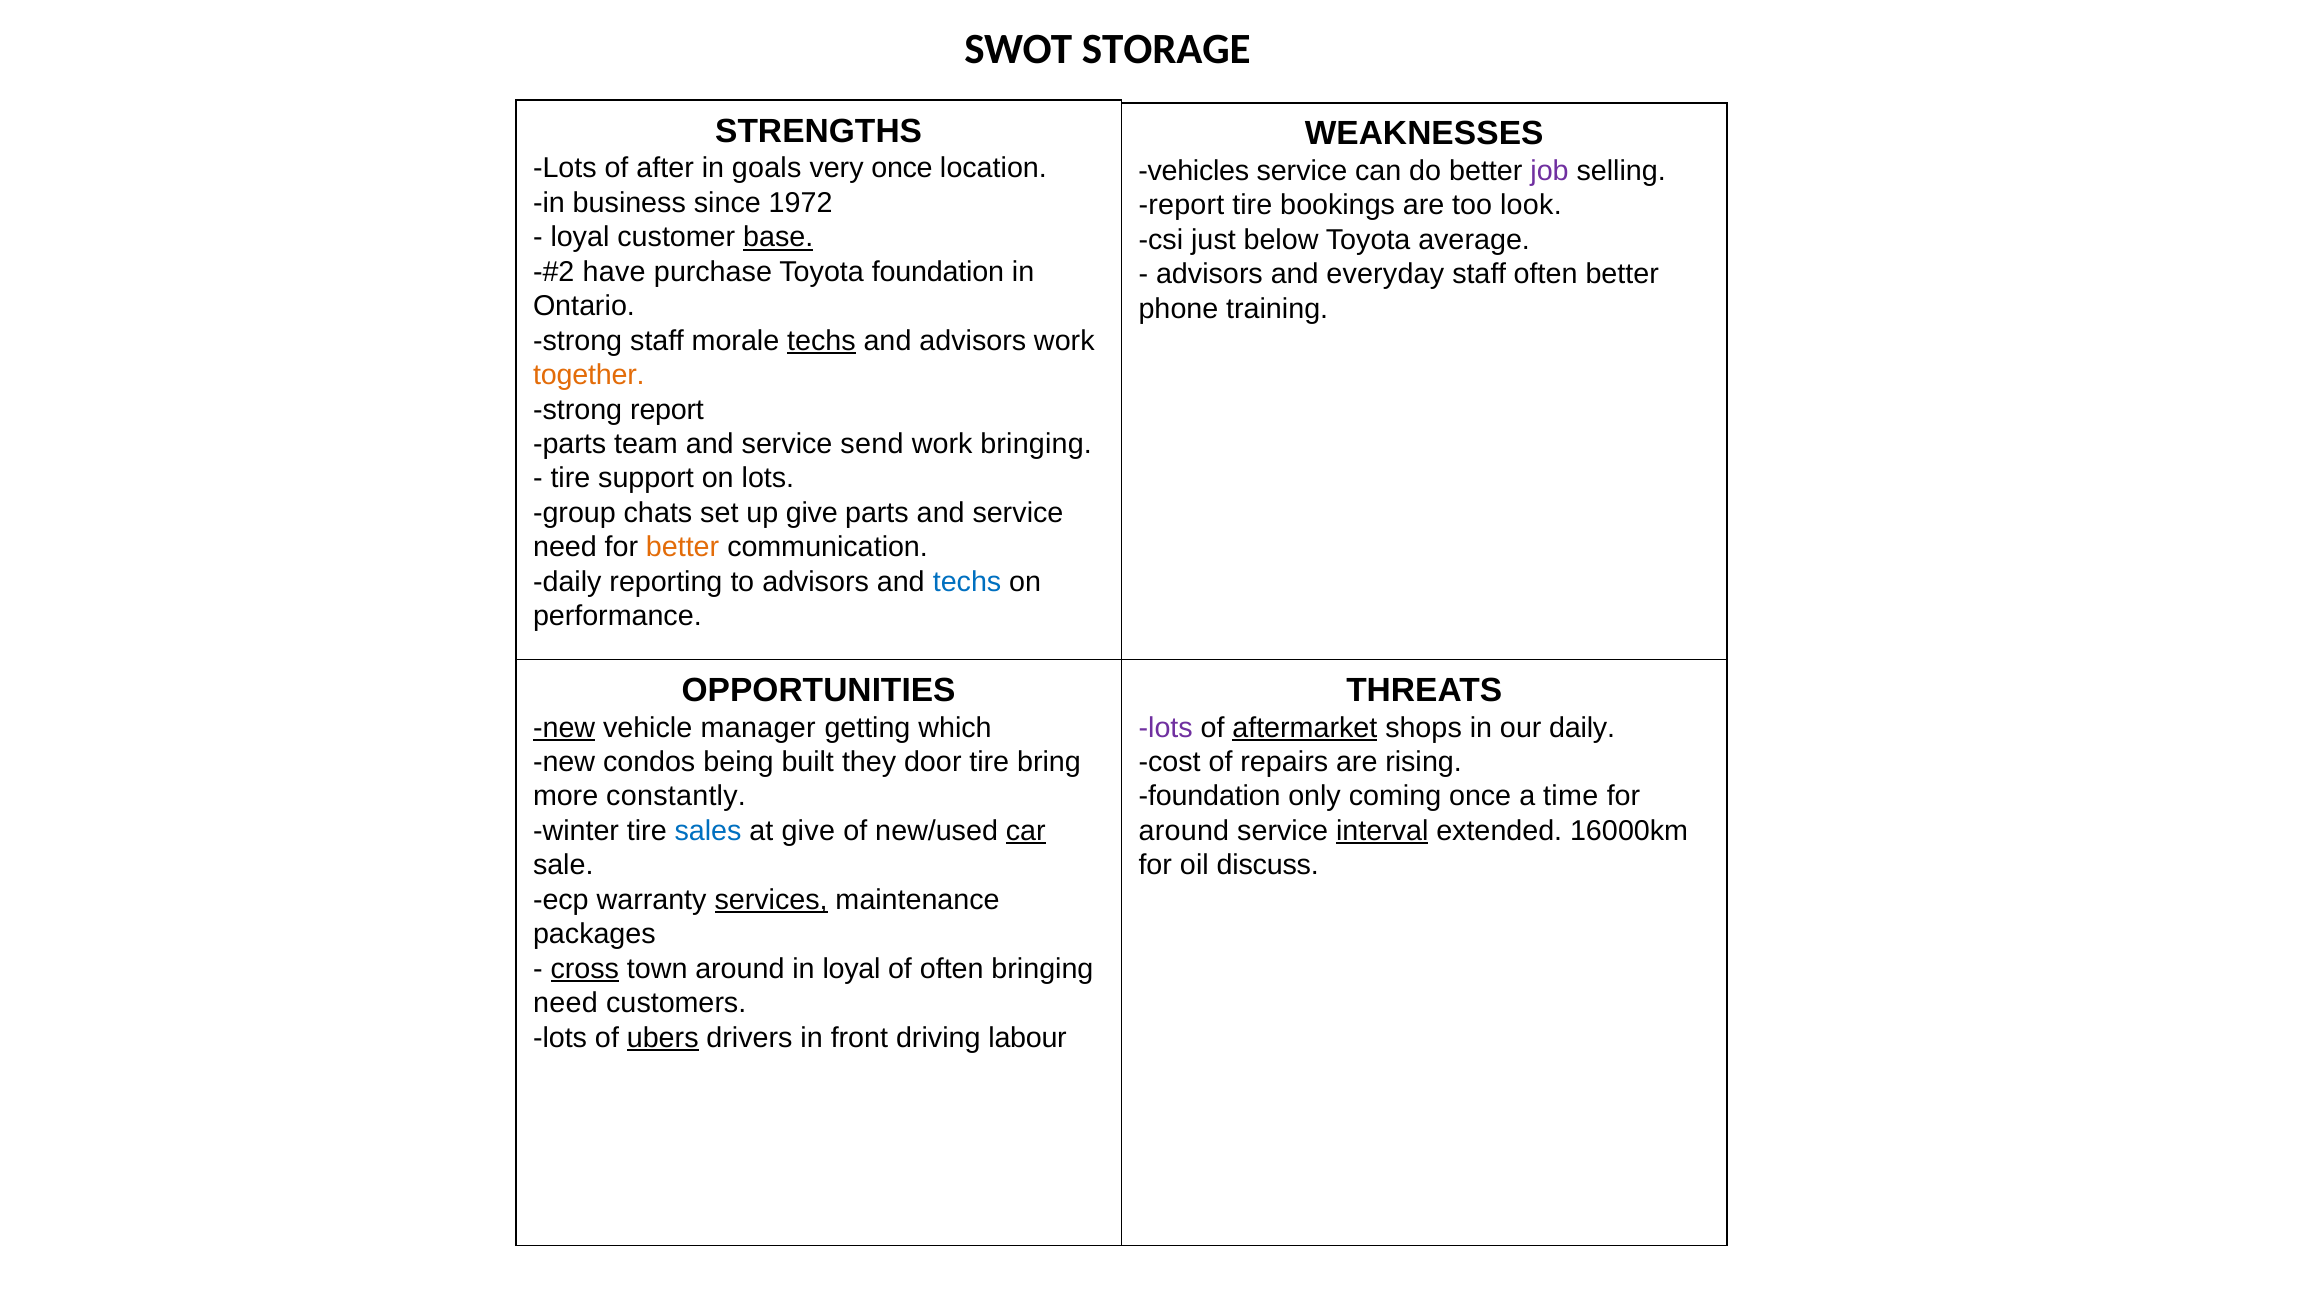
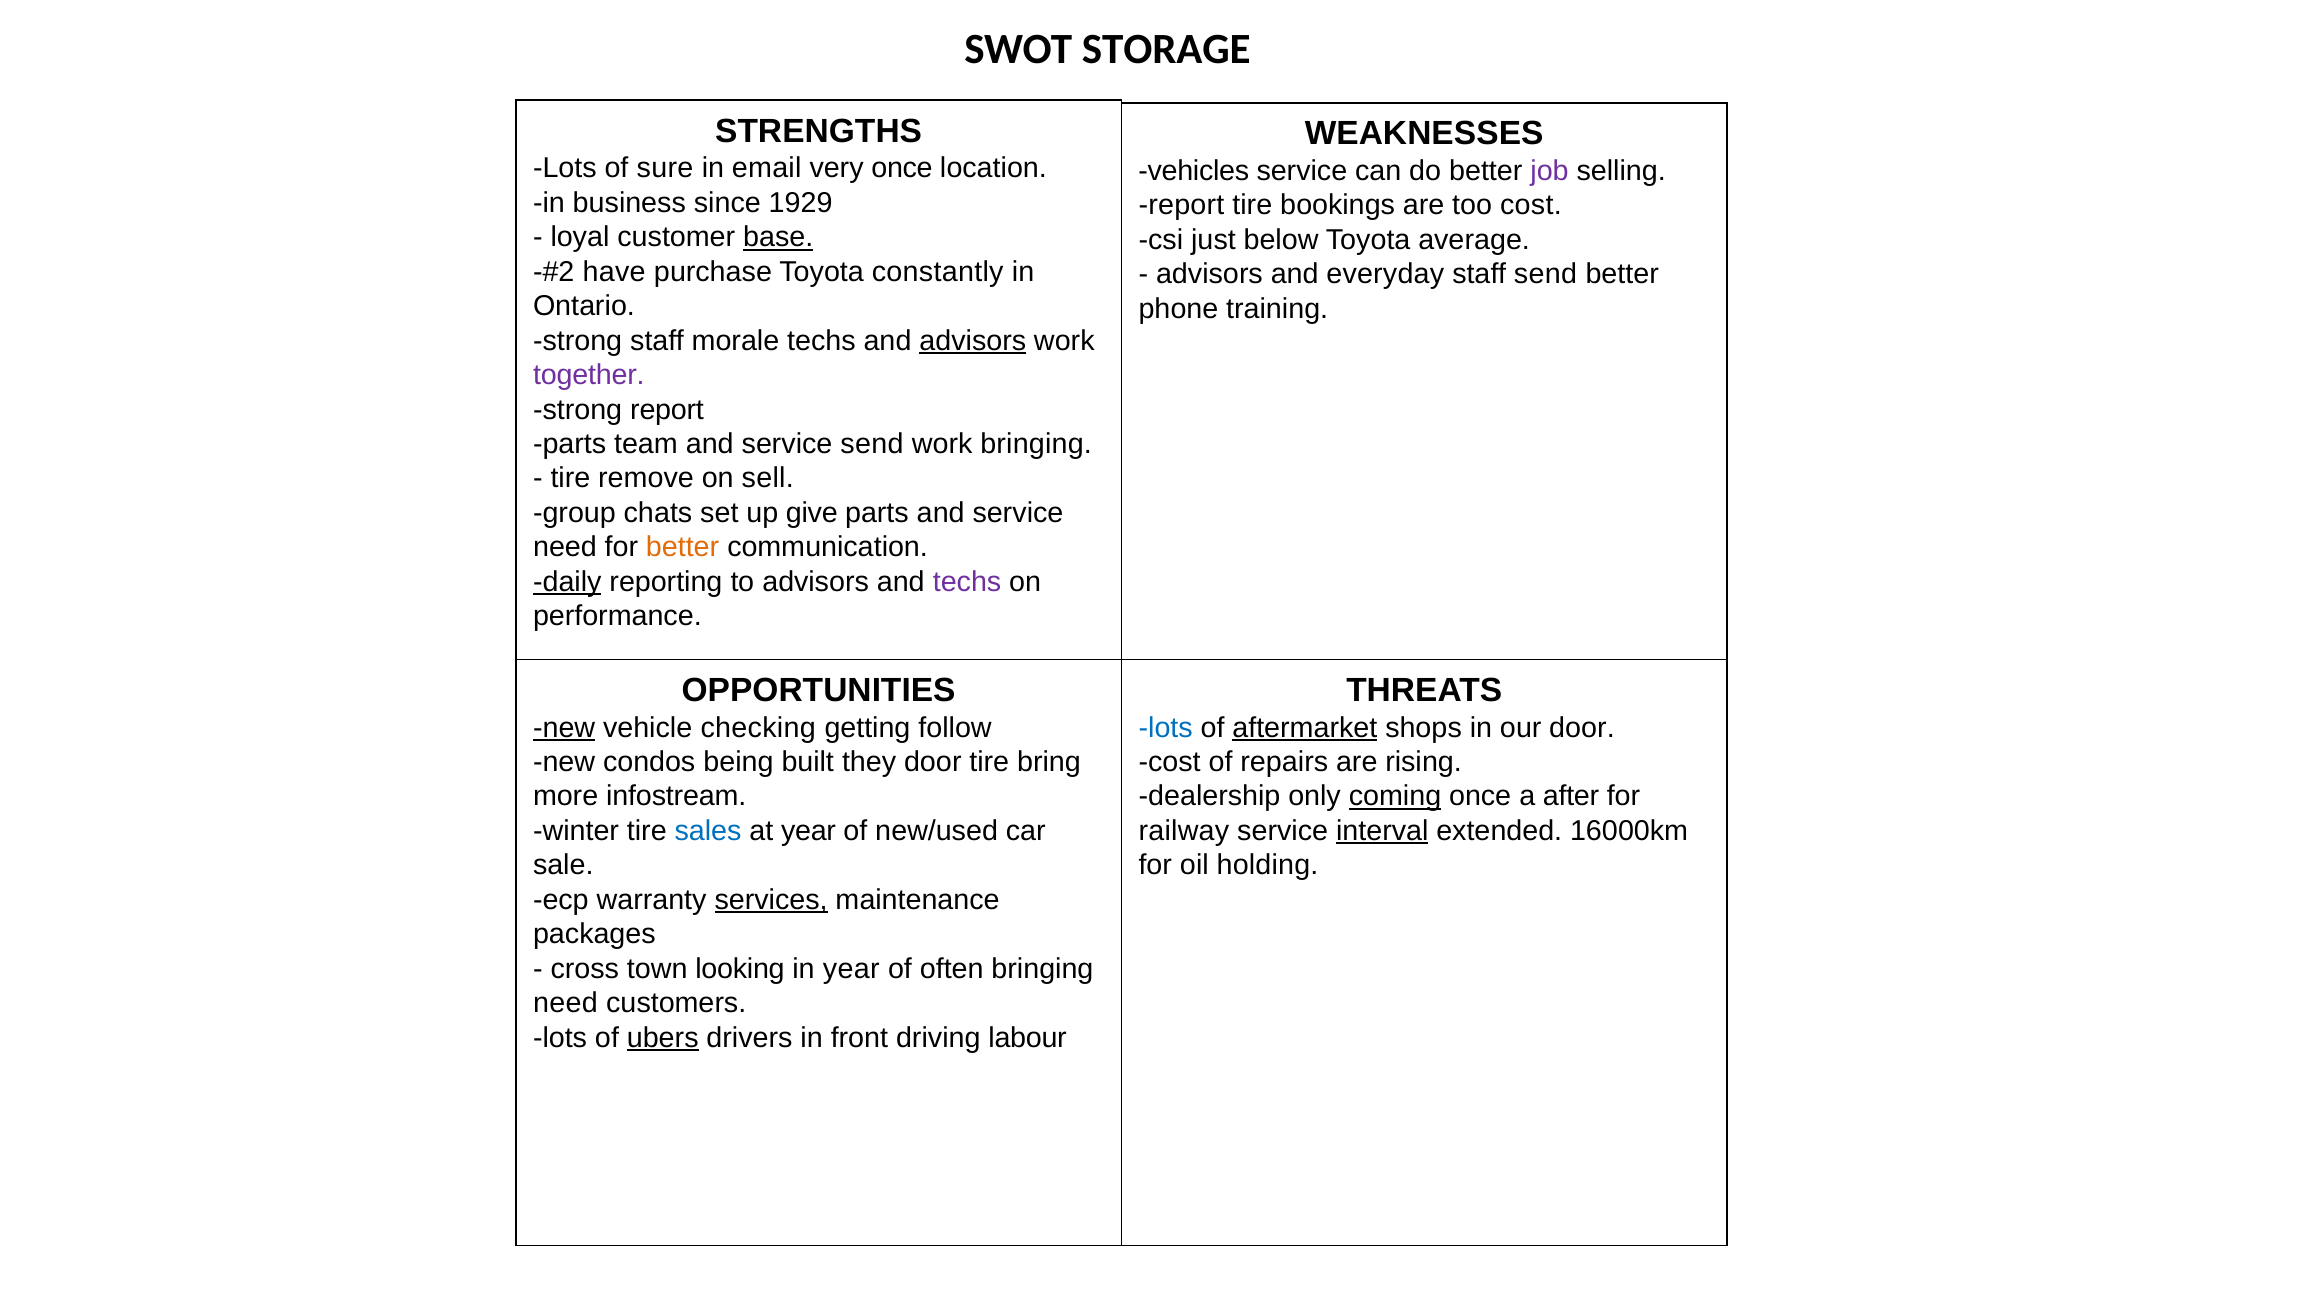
after: after -> sure
goals: goals -> email
1972: 1972 -> 1929
too look: look -> cost
Toyota foundation: foundation -> constantly
staff often: often -> send
techs at (821, 341) underline: present -> none
advisors at (973, 341) underline: none -> present
together colour: orange -> purple
support: support -> remove
on lots: lots -> sell
daily at (567, 582) underline: none -> present
techs at (967, 582) colour: blue -> purple
manager: manager -> checking
which: which -> follow
lots at (1166, 728) colour: purple -> blue
our daily: daily -> door
constantly: constantly -> infostream
foundation at (1210, 796): foundation -> dealership
coming underline: none -> present
time: time -> after
at give: give -> year
car underline: present -> none
around at (1184, 831): around -> railway
discuss: discuss -> holding
cross underline: present -> none
town around: around -> looking
in loyal: loyal -> year
